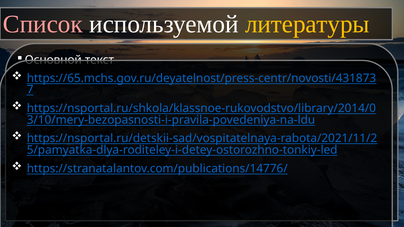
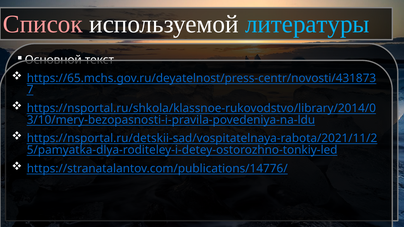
литературы colour: yellow -> light blue
